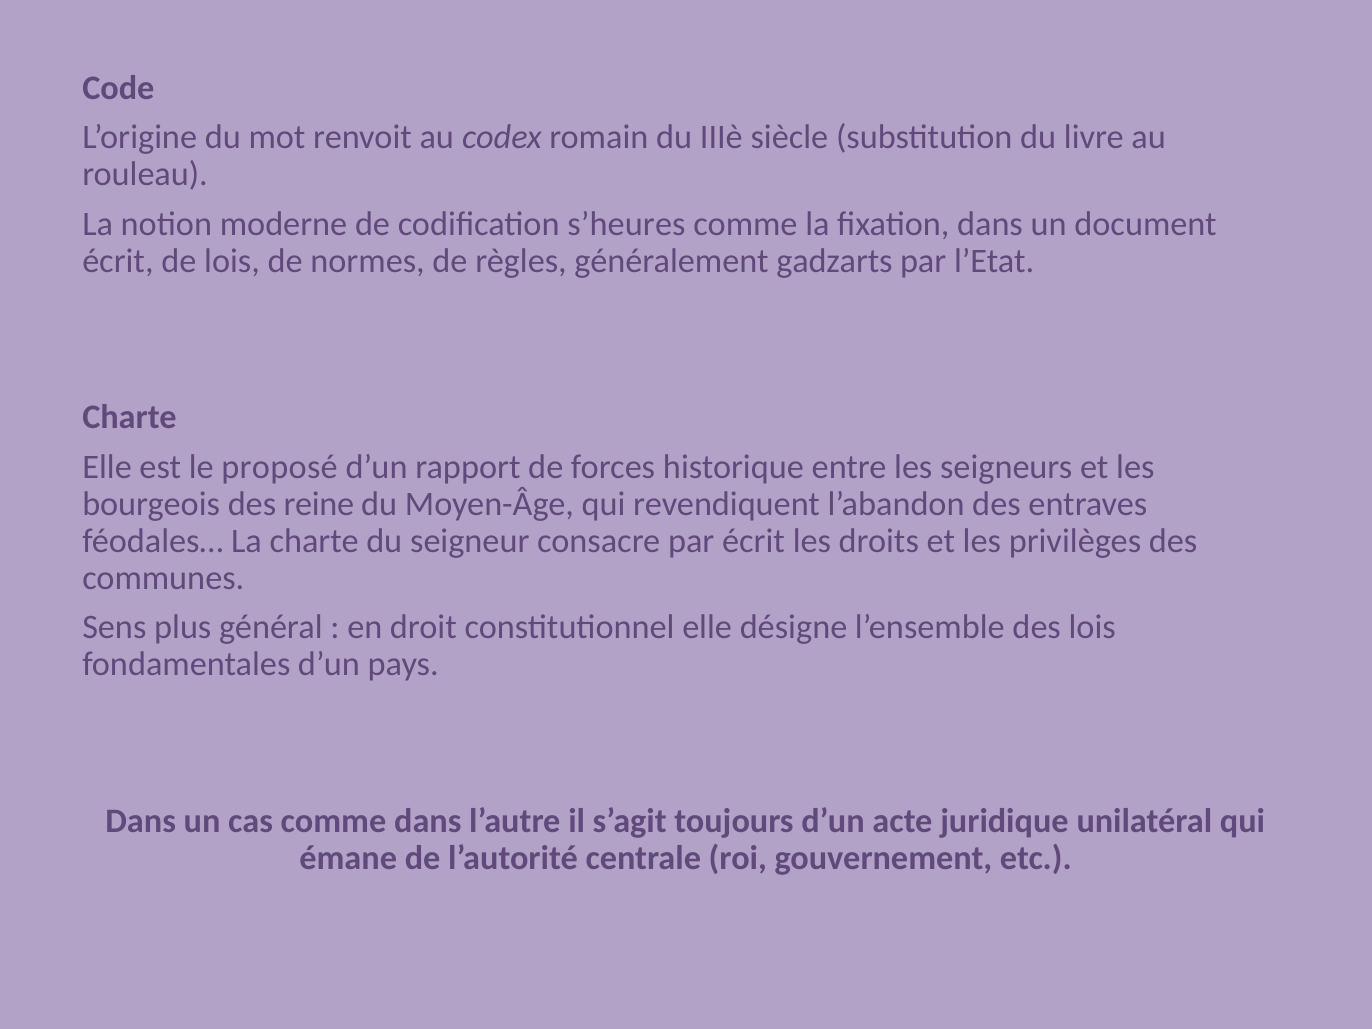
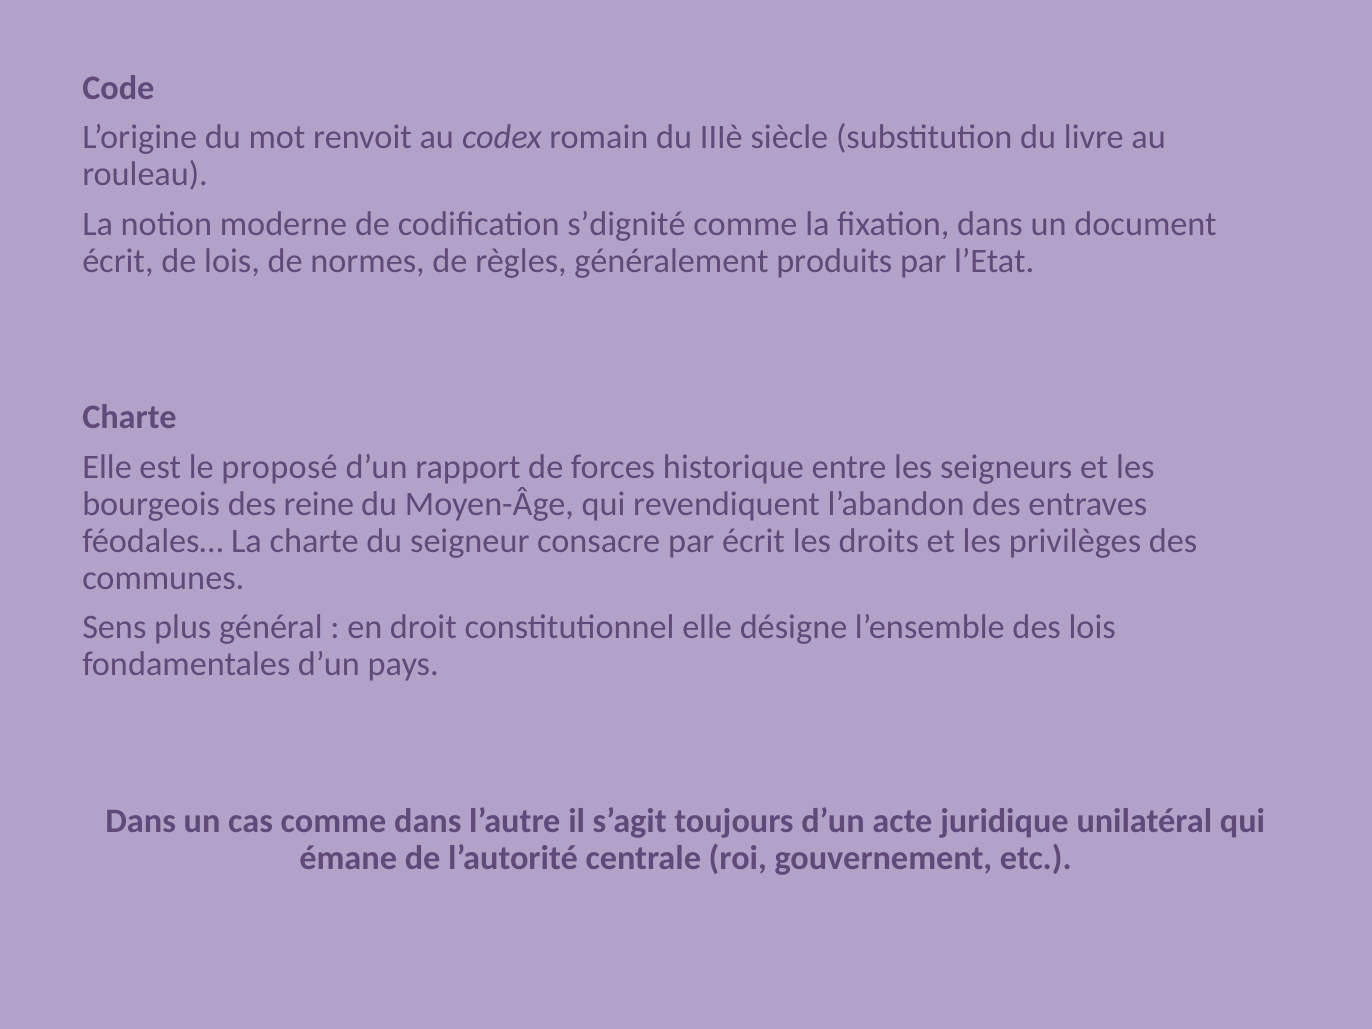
s’heures: s’heures -> s’dignité
gadzarts: gadzarts -> produits
